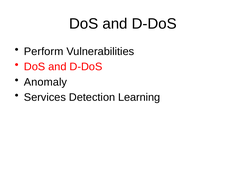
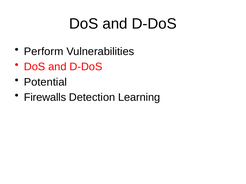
Anomaly: Anomaly -> Potential
Services: Services -> Firewalls
